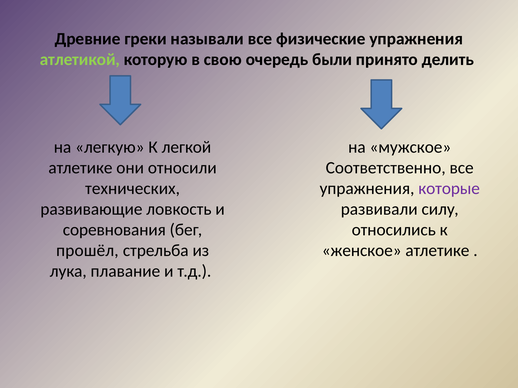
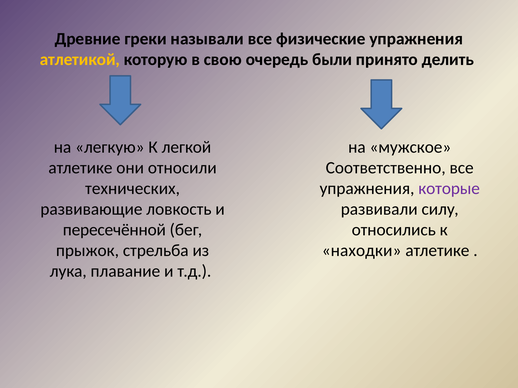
атлетикой colour: light green -> yellow
соревнования: соревнования -> пересечённой
прошёл: прошёл -> прыжок
женское: женское -> находки
